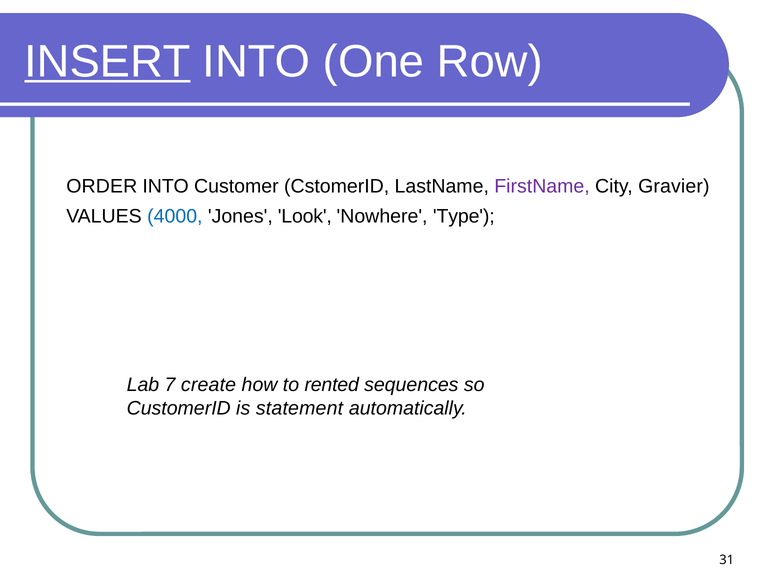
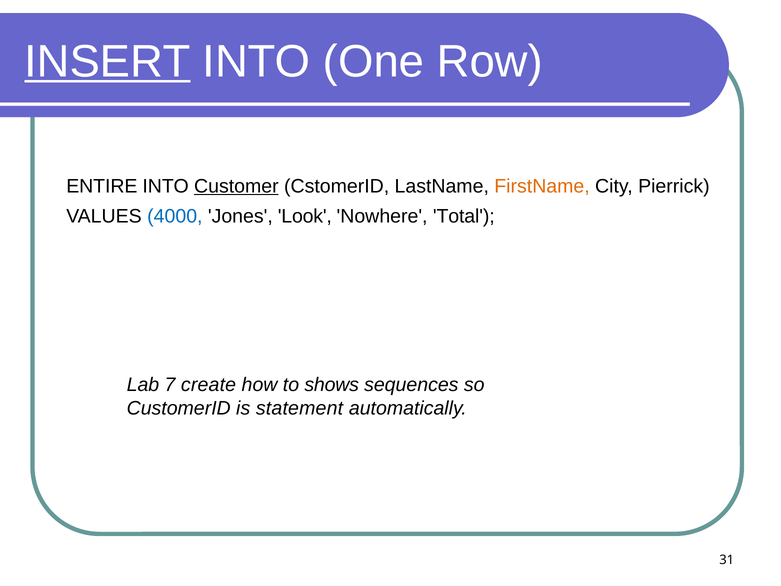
ORDER: ORDER -> ENTIRE
Customer underline: none -> present
FirstName colour: purple -> orange
Gravier: Gravier -> Pierrick
Type: Type -> Total
rented: rented -> shows
